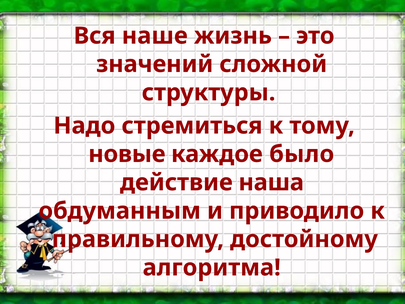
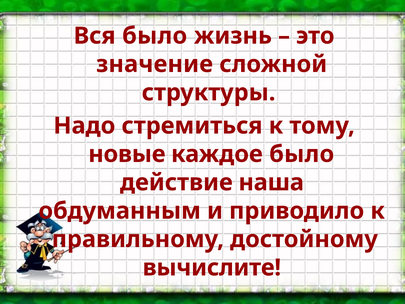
Вся наше: наше -> было
значений: значений -> значение
алгоритма: алгоритма -> вычислите
